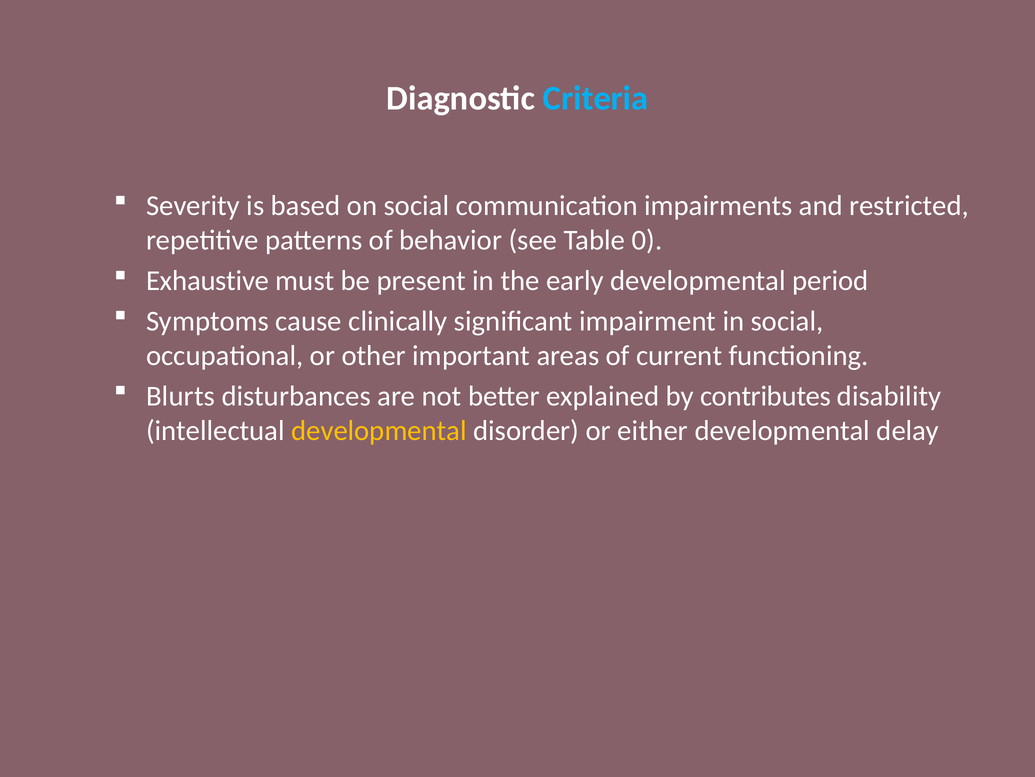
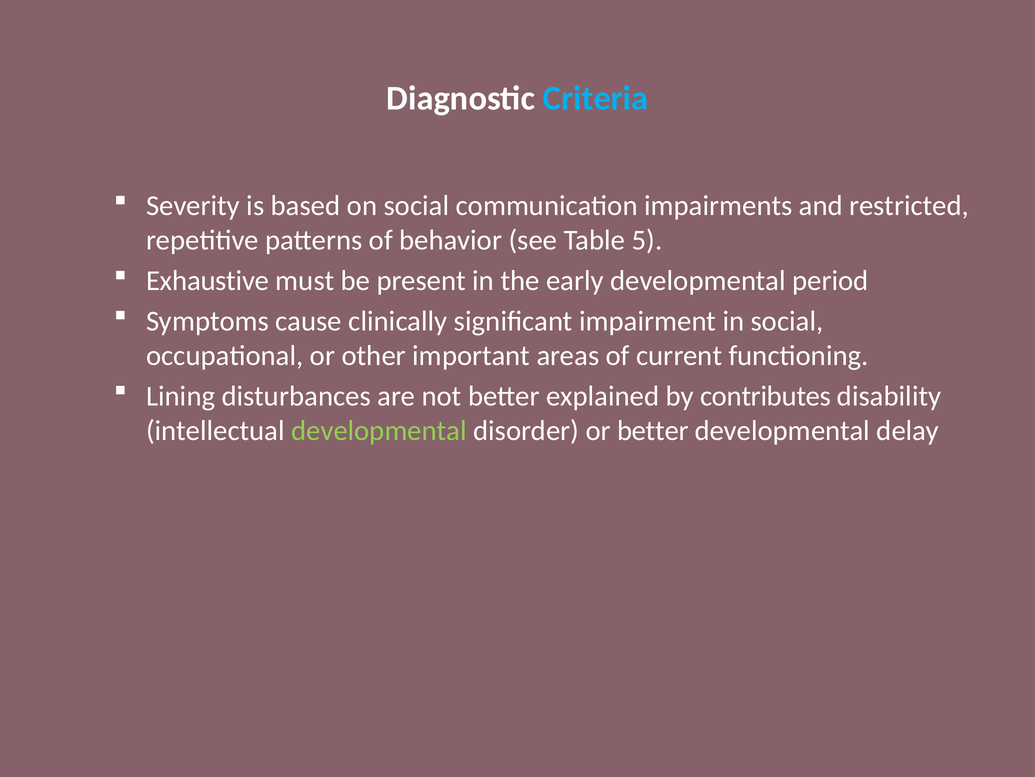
0: 0 -> 5
Blurts: Blurts -> Lining
developmental at (379, 430) colour: yellow -> light green
or either: either -> better
